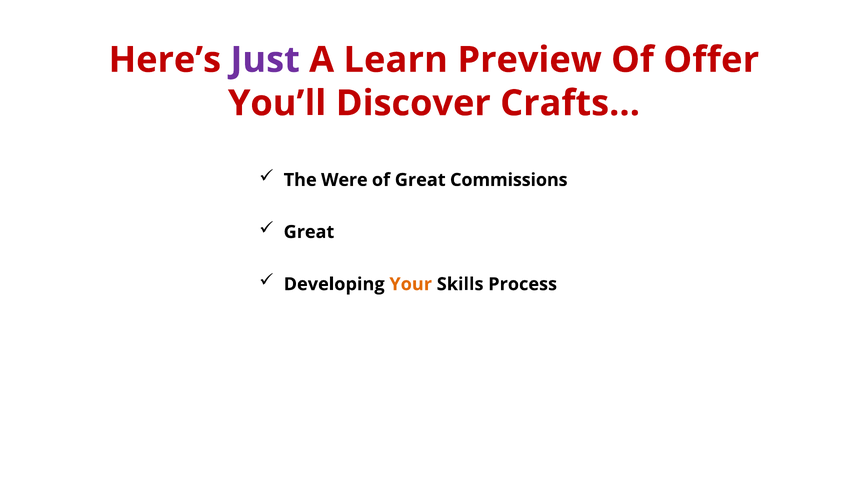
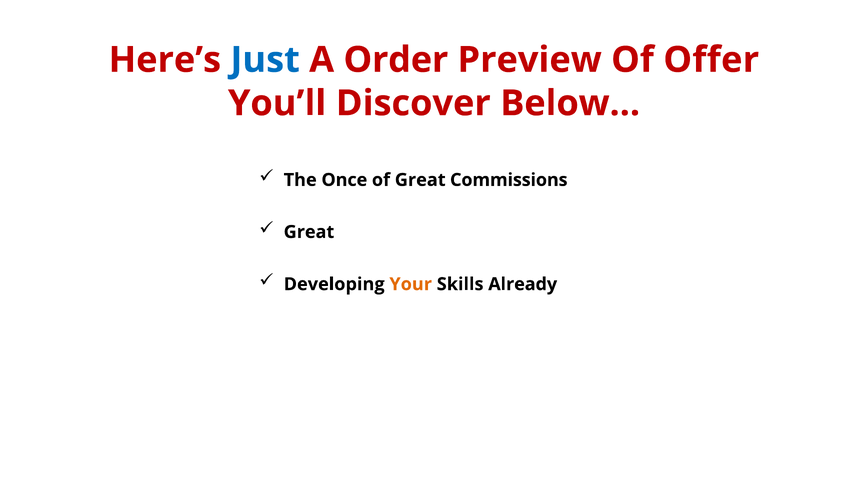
Just colour: purple -> blue
Learn: Learn -> Order
Crafts: Crafts -> Below
Were: Were -> Once
Process: Process -> Already
